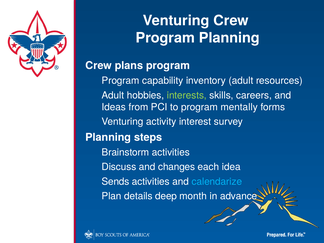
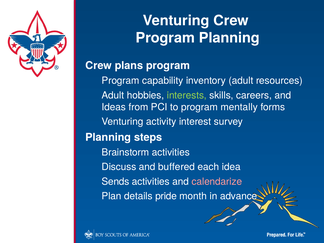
changes: changes -> buffered
calendarize colour: light blue -> pink
deep: deep -> pride
